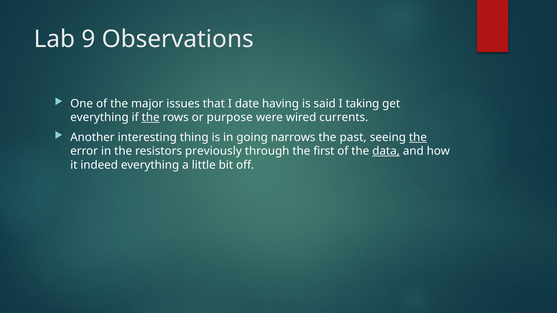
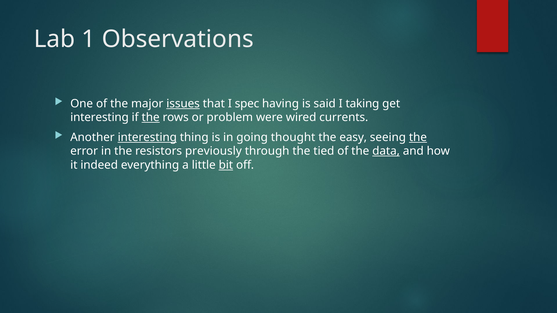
9: 9 -> 1
issues underline: none -> present
date: date -> spec
everything at (99, 118): everything -> interesting
purpose: purpose -> problem
interesting at (147, 137) underline: none -> present
narrows: narrows -> thought
past: past -> easy
first: first -> tied
bit underline: none -> present
